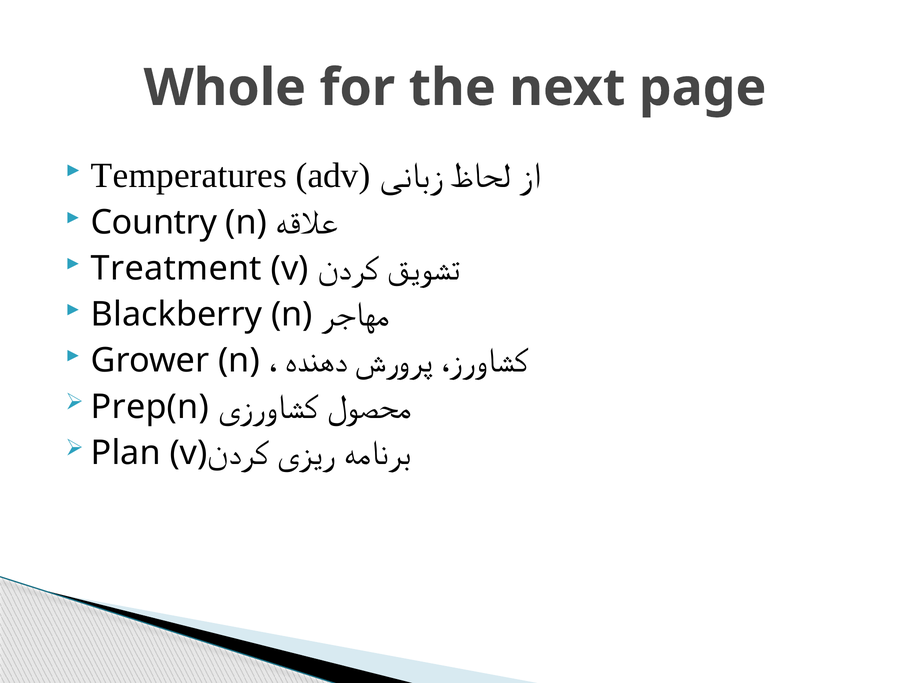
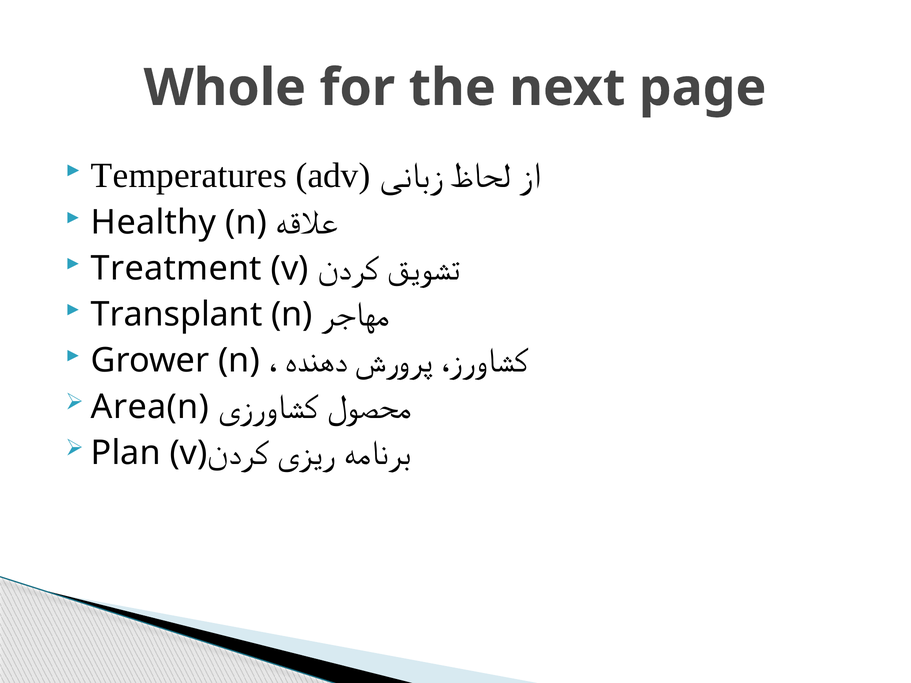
Country: Country -> Healthy
Blackberry: Blackberry -> Transplant
Prep(n: Prep(n -> Area(n
